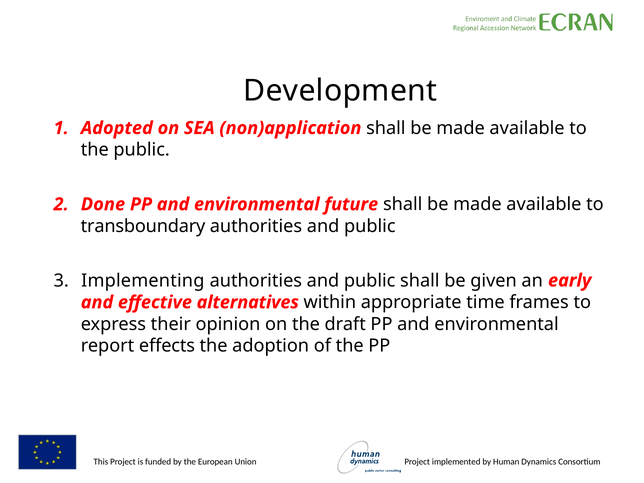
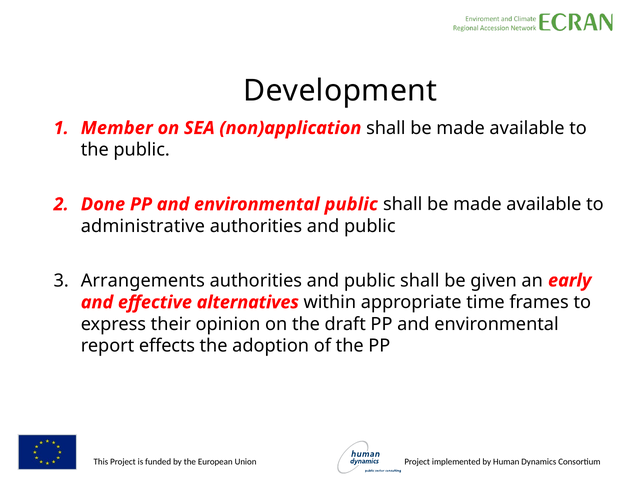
Adopted: Adopted -> Member
environmental future: future -> public
transboundary: transboundary -> administrative
Implementing: Implementing -> Arrangements
